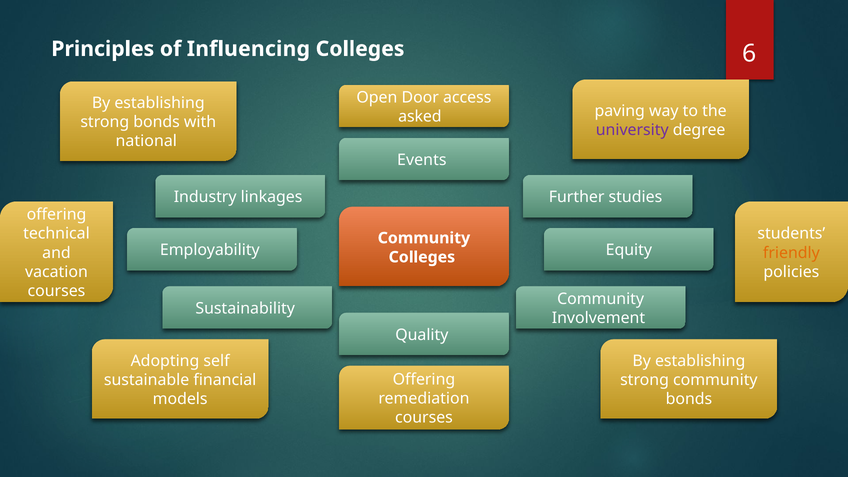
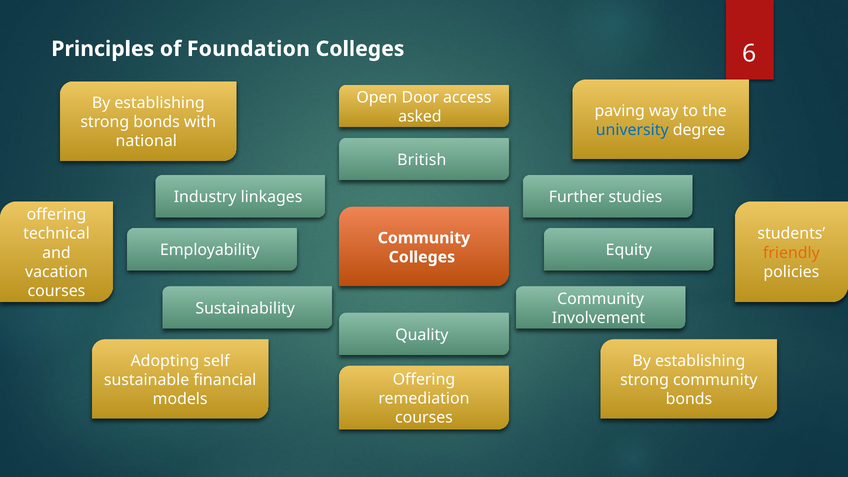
Influencing: Influencing -> Foundation
university colour: purple -> blue
Events: Events -> British
